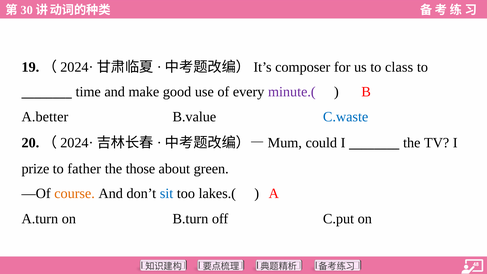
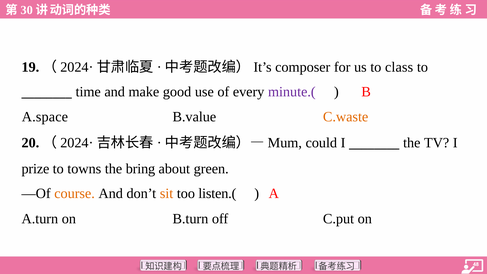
A.better: A.better -> A.space
C.waste colour: blue -> orange
father: father -> towns
those: those -> bring
sit colour: blue -> orange
lakes.(: lakes.( -> listen.(
